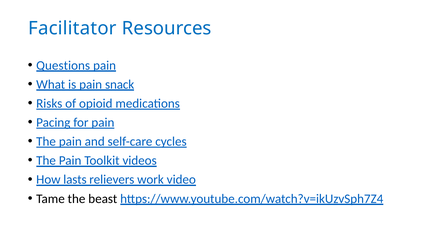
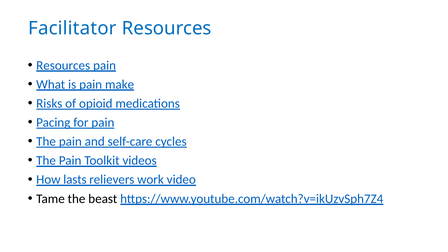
Questions at (63, 65): Questions -> Resources
snack: snack -> make
